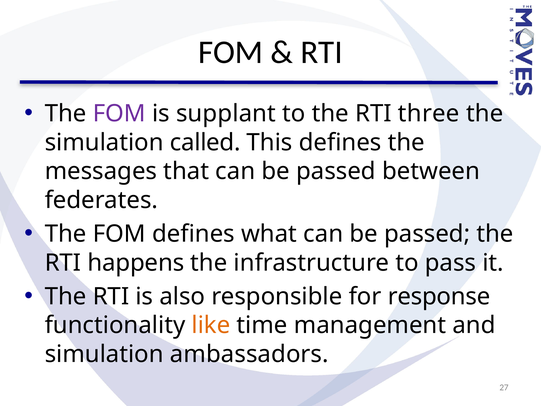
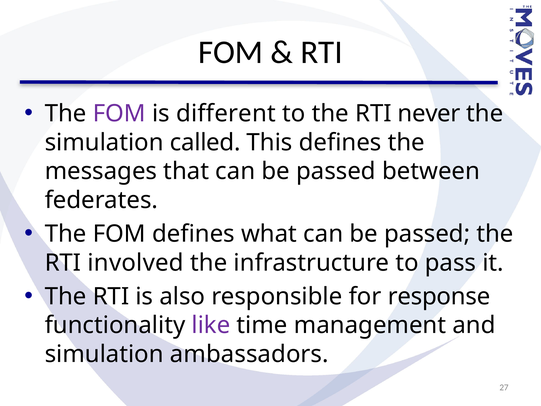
supplant: supplant -> different
three: three -> never
happens: happens -> involved
like colour: orange -> purple
